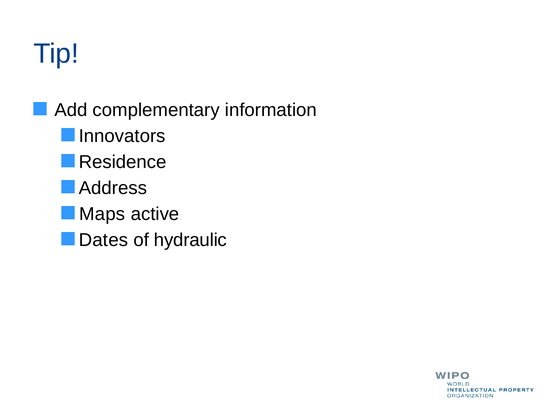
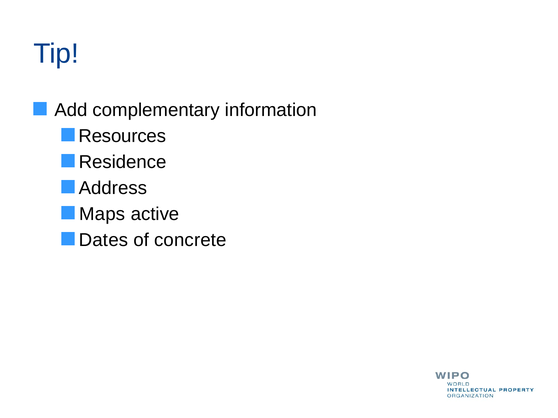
Innovators: Innovators -> Resources
hydraulic: hydraulic -> concrete
